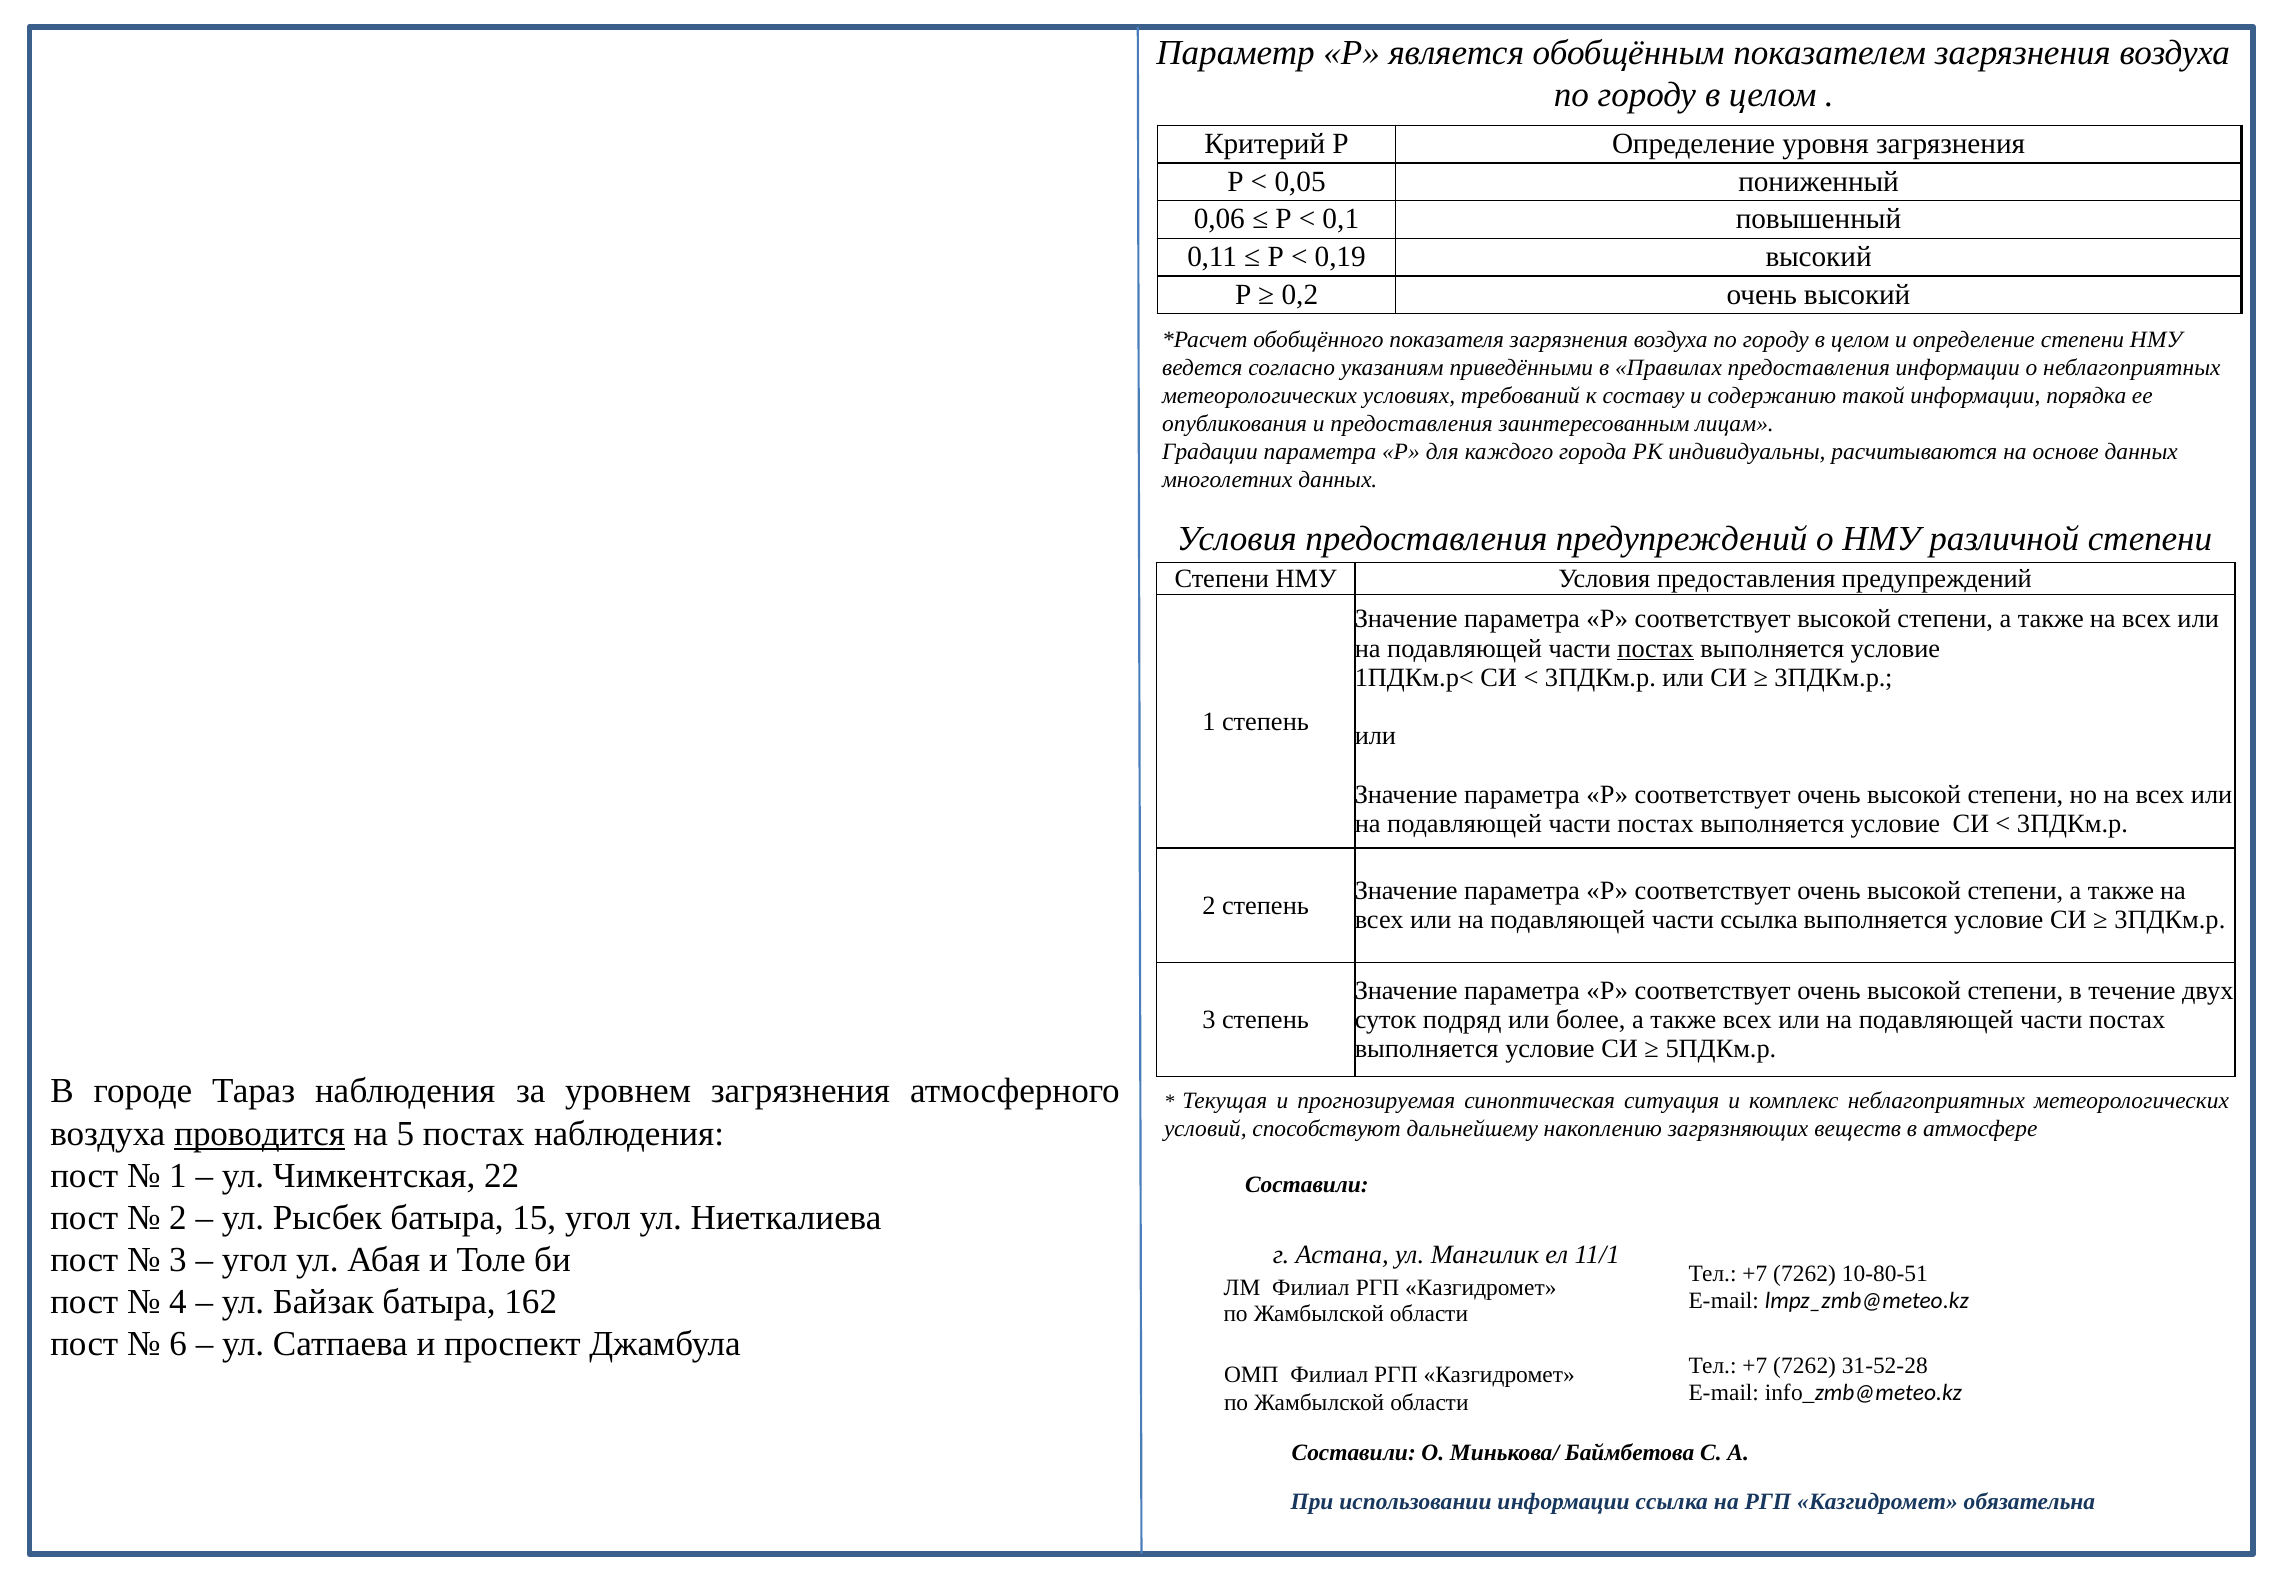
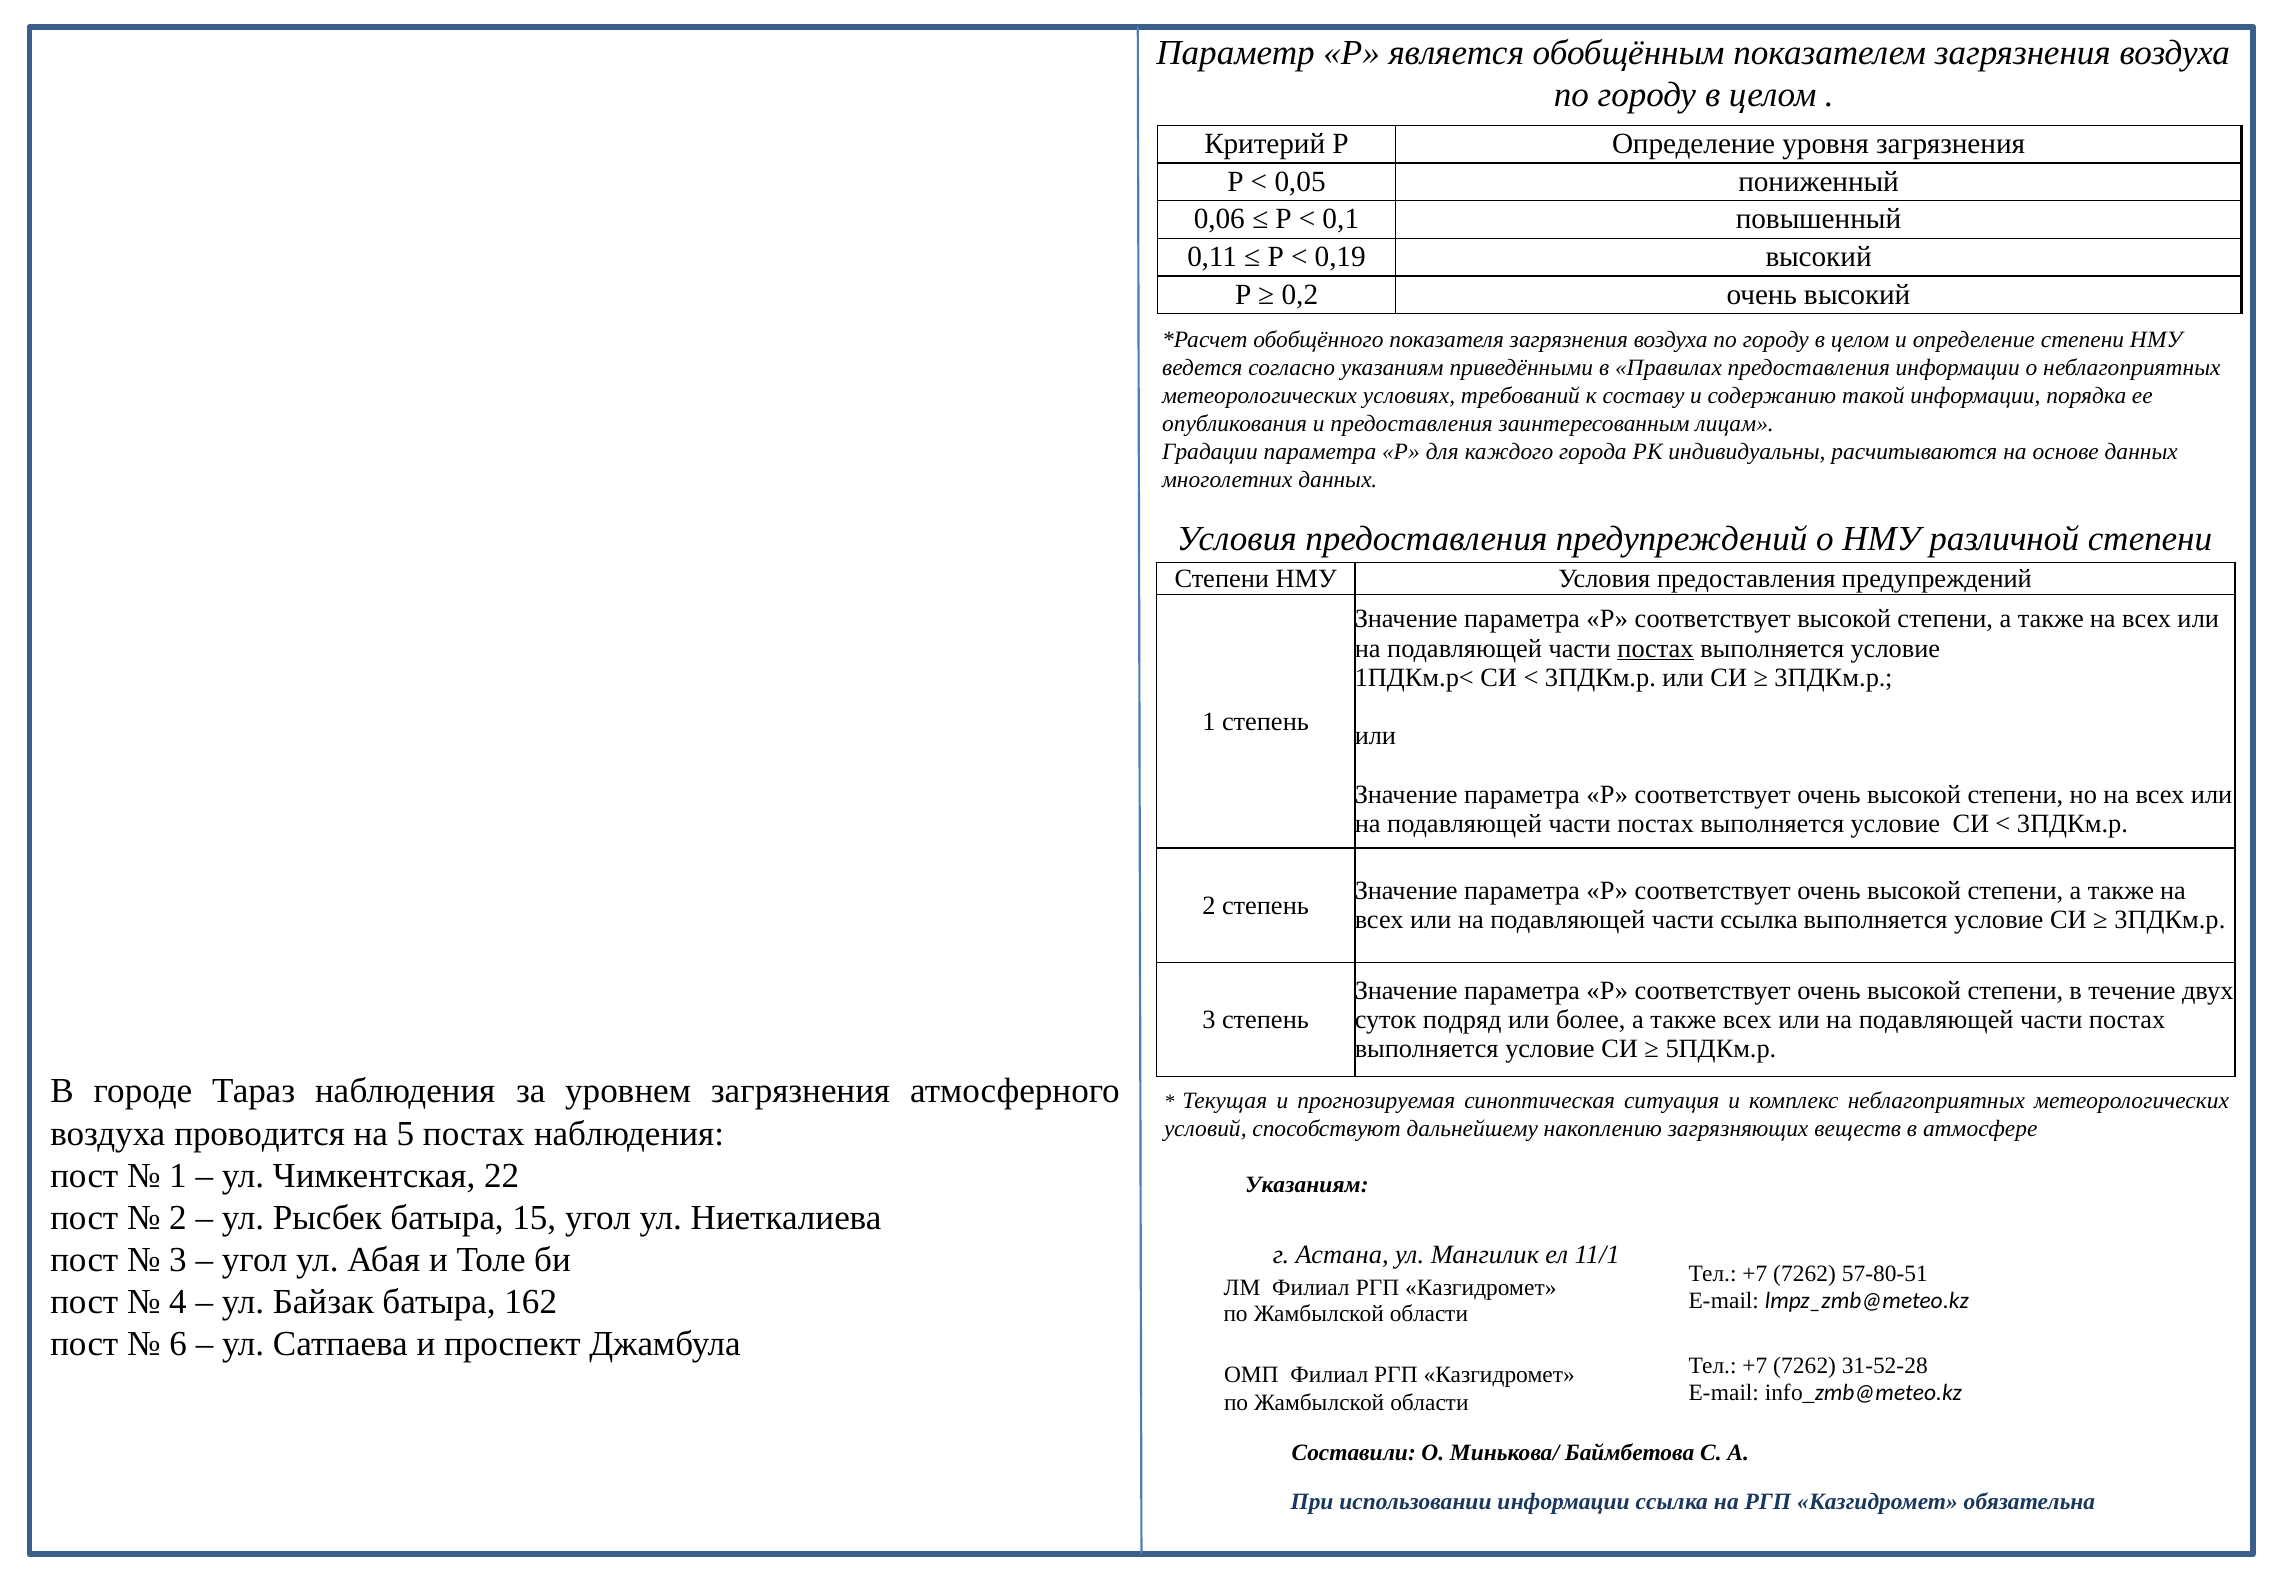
проводится underline: present -> none
Составили at (1307, 1185): Составили -> Указаниям
10-80-51: 10-80-51 -> 57-80-51
